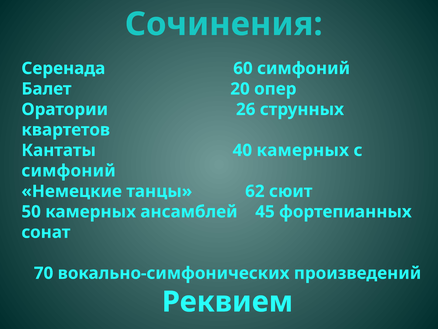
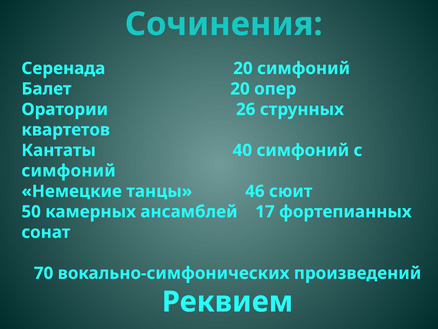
Серенада 60: 60 -> 20
40 камерных: камерных -> симфоний
62: 62 -> 46
45: 45 -> 17
